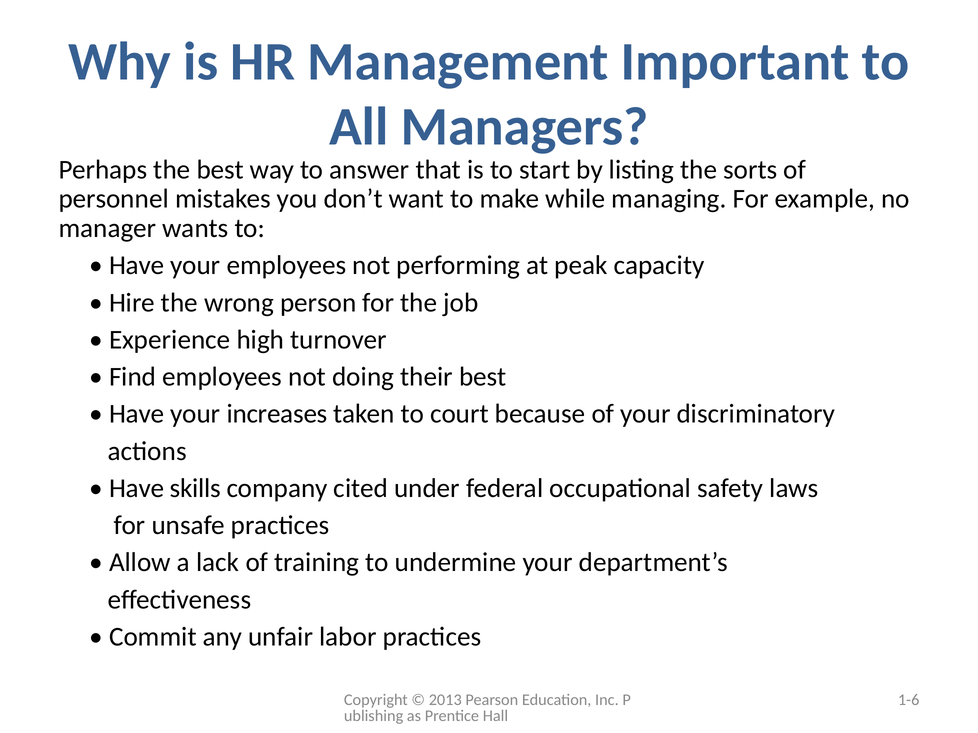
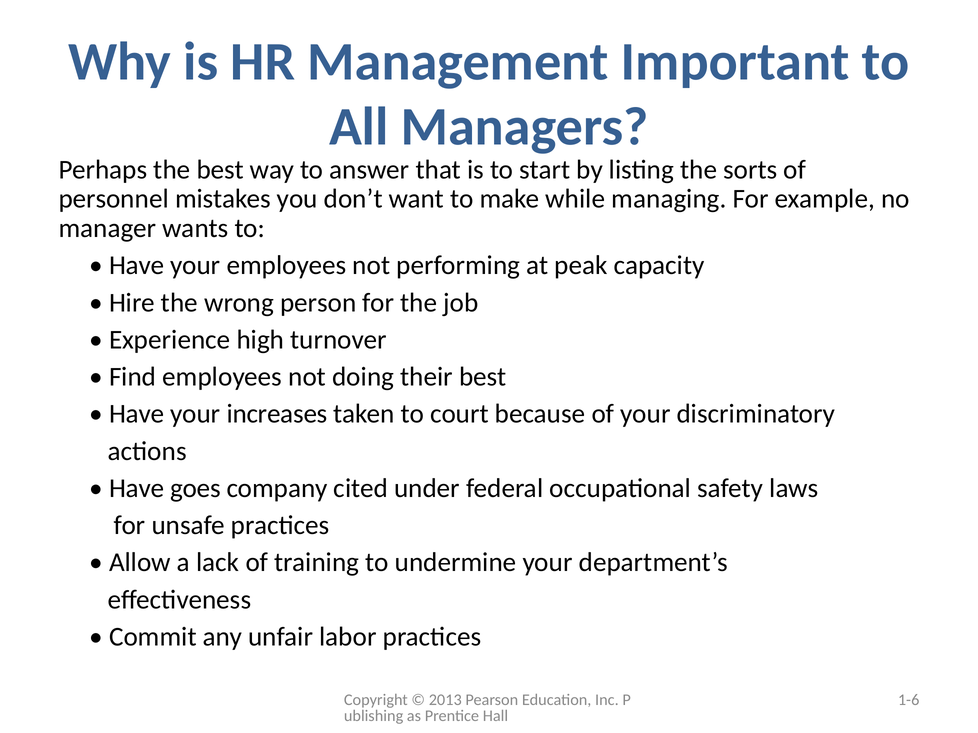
skills: skills -> goes
